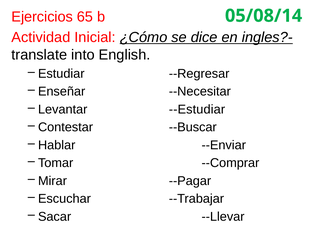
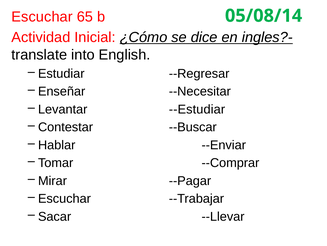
Ejercicios at (42, 17): Ejercicios -> Escuchar
